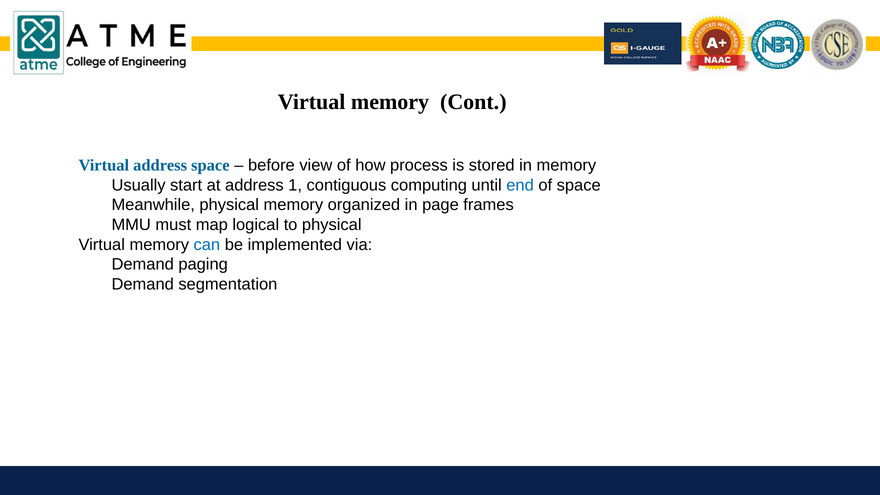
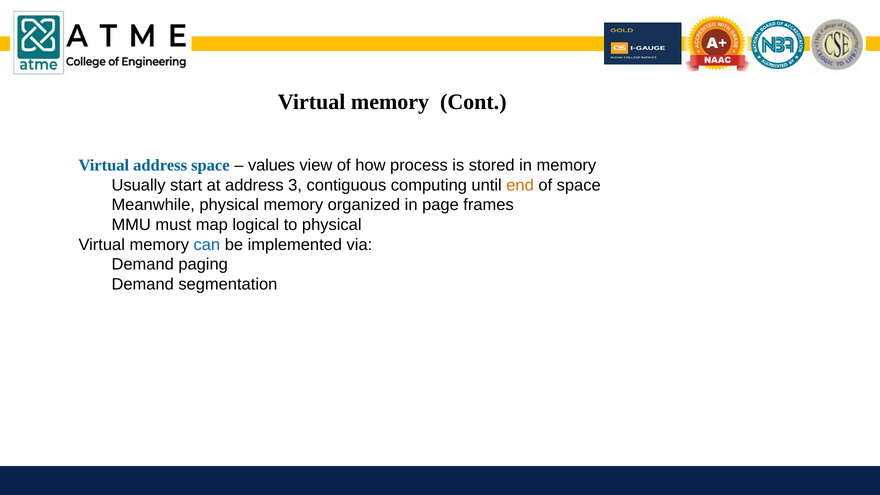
before: before -> values
1: 1 -> 3
end colour: blue -> orange
